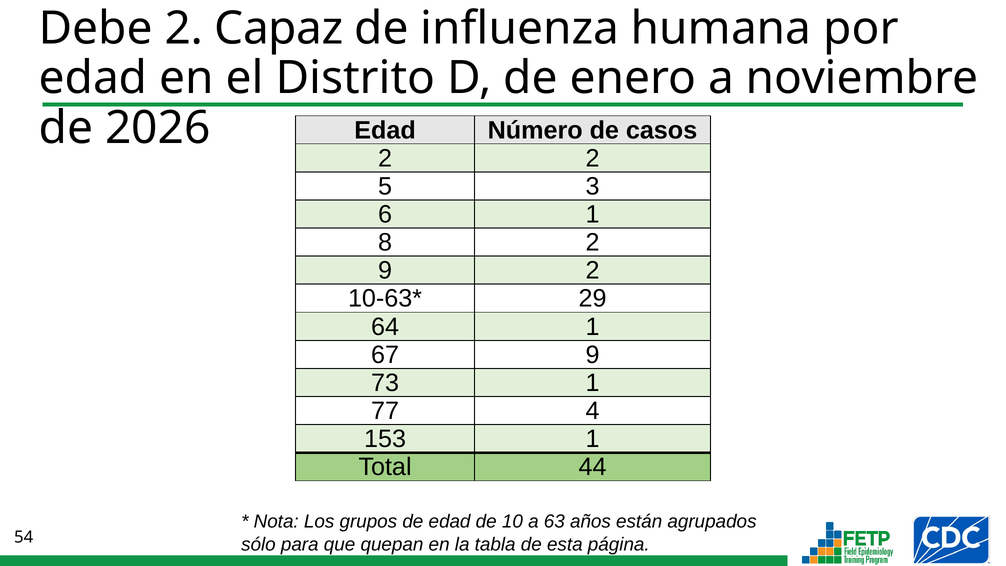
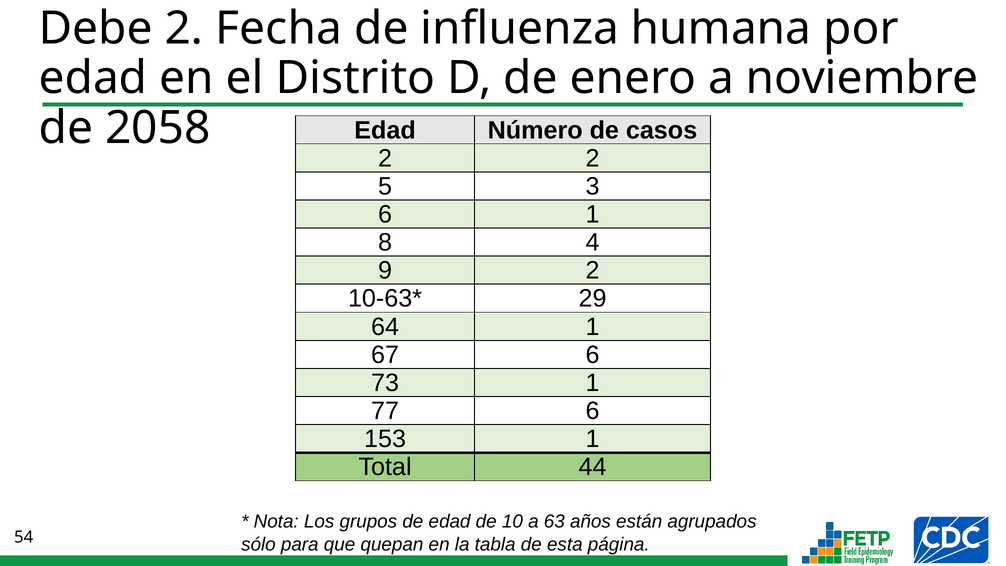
Capaz: Capaz -> Fecha
2026: 2026 -> 2058
8 2: 2 -> 4
67 9: 9 -> 6
77 4: 4 -> 6
